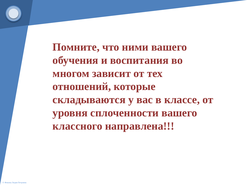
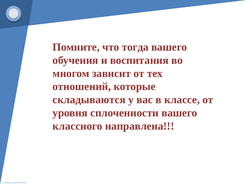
ними: ними -> тогда
